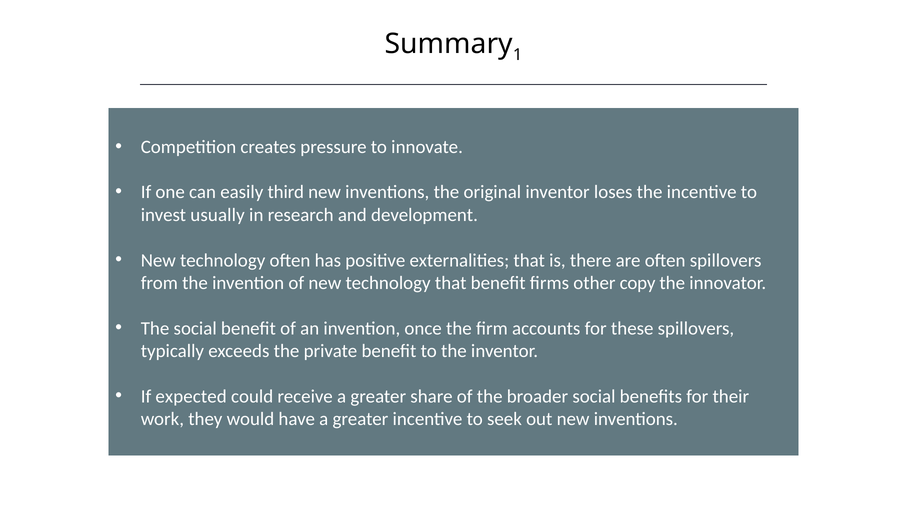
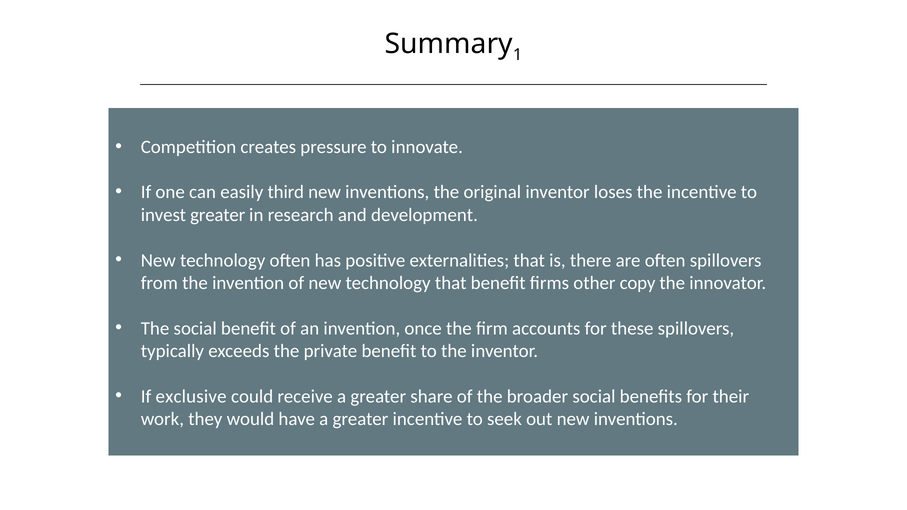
invest usually: usually -> greater
expected: expected -> exclusive
